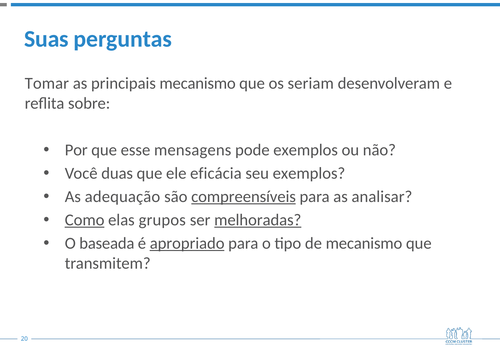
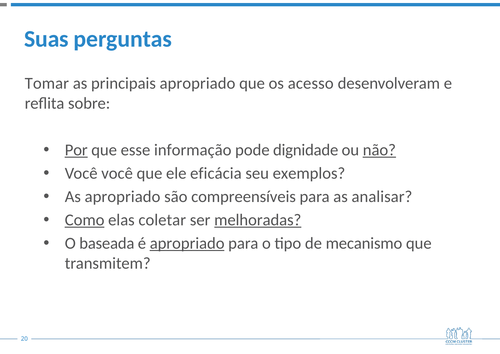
principais mecanismo: mecanismo -> apropriado
seriam: seriam -> acesso
Por underline: none -> present
mensagens: mensagens -> informação
pode exemplos: exemplos -> dignidade
não underline: none -> present
Você duas: duas -> você
As adequação: adequação -> apropriado
compreensíveis underline: present -> none
grupos: grupos -> coletar
